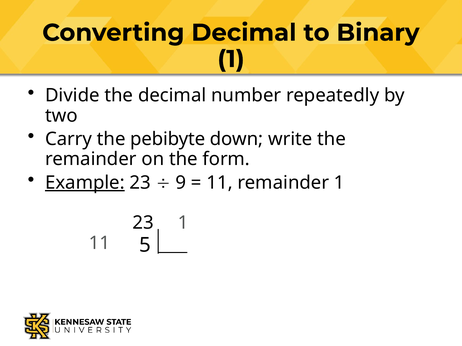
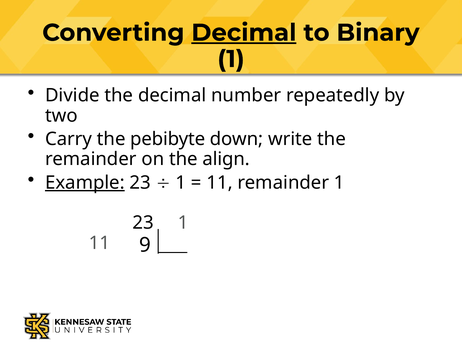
Decimal at (244, 33) underline: none -> present
form: form -> align
9 at (181, 183): 9 -> 1
5: 5 -> 9
